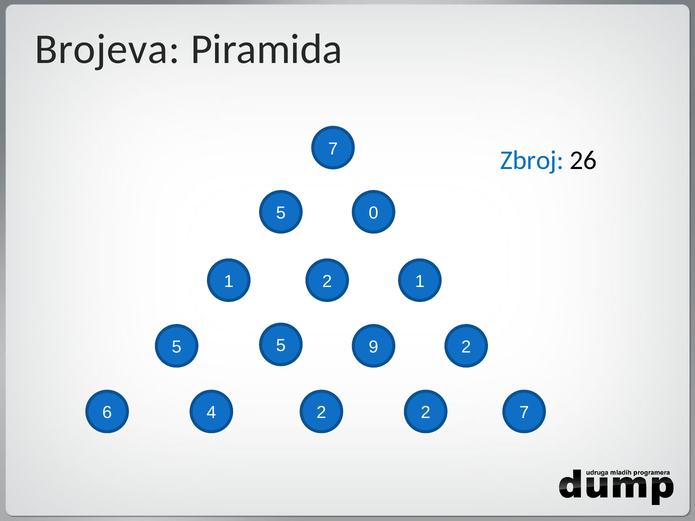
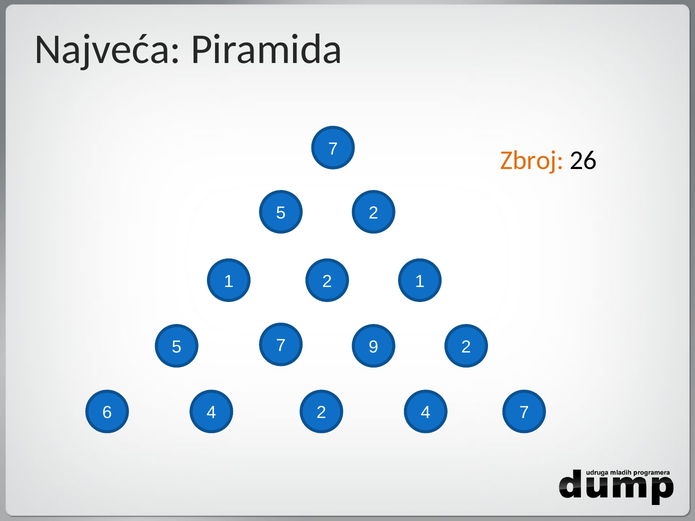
Brojeva: Brojeva -> Najveća
Zbroj colour: blue -> orange
5 0: 0 -> 2
5 5: 5 -> 7
4 2 2: 2 -> 4
